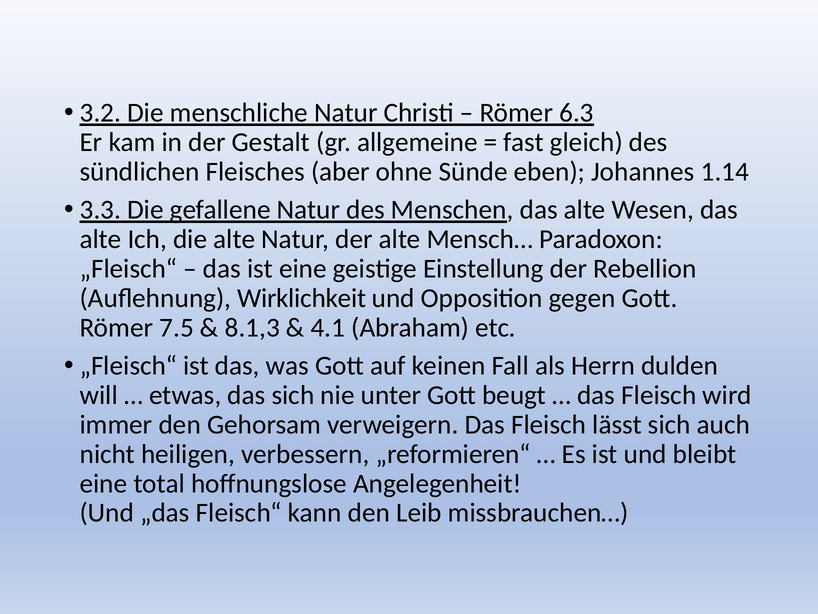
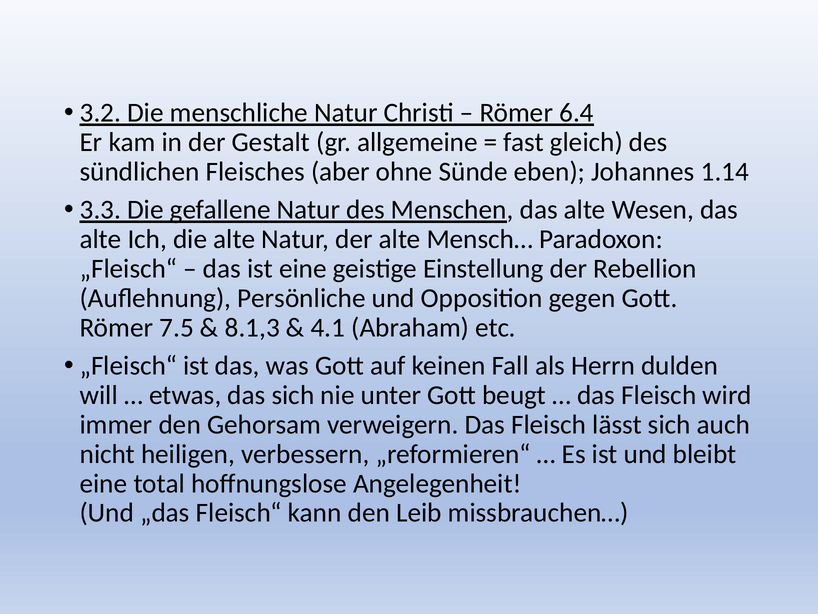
6.3: 6.3 -> 6.4
Wirklichkeit: Wirklichkeit -> Persönliche
